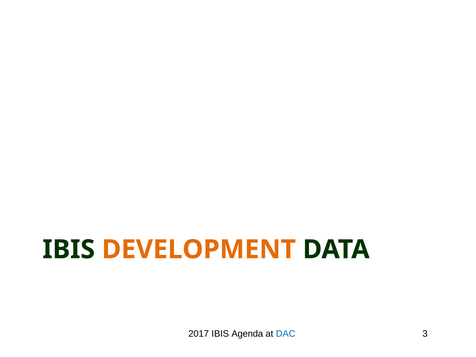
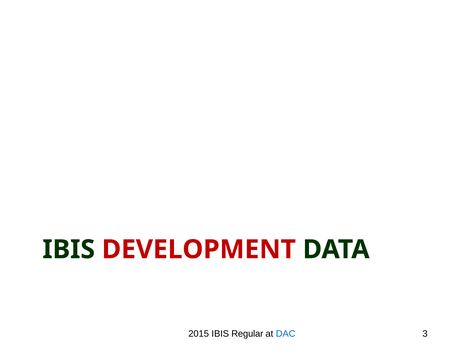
DEVELOPMENT colour: orange -> red
2017: 2017 -> 2015
Agenda: Agenda -> Regular
